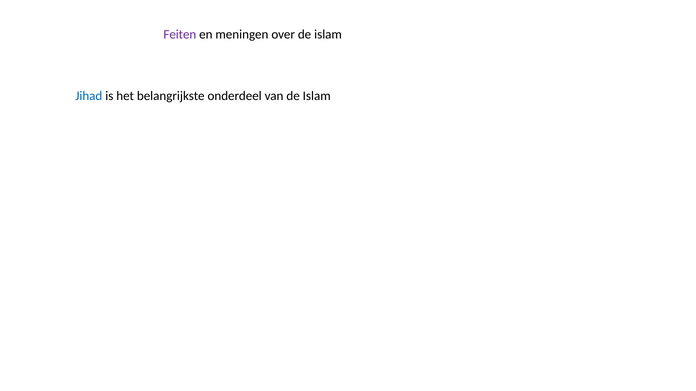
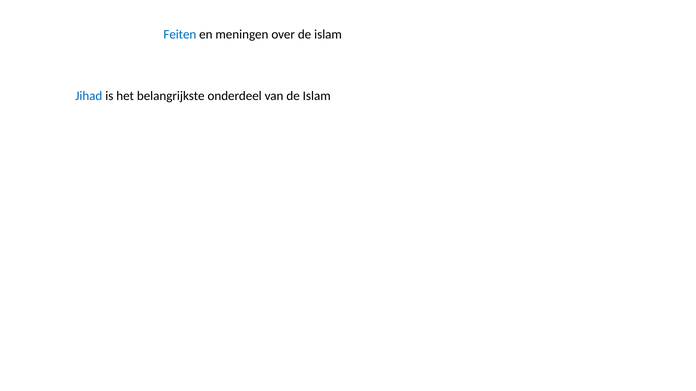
Feiten colour: purple -> blue
